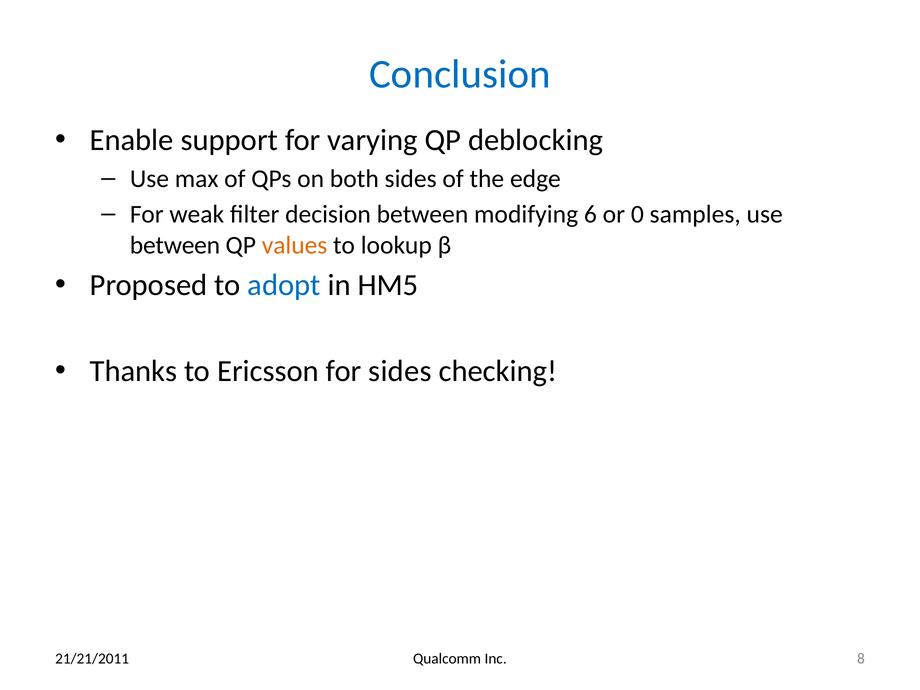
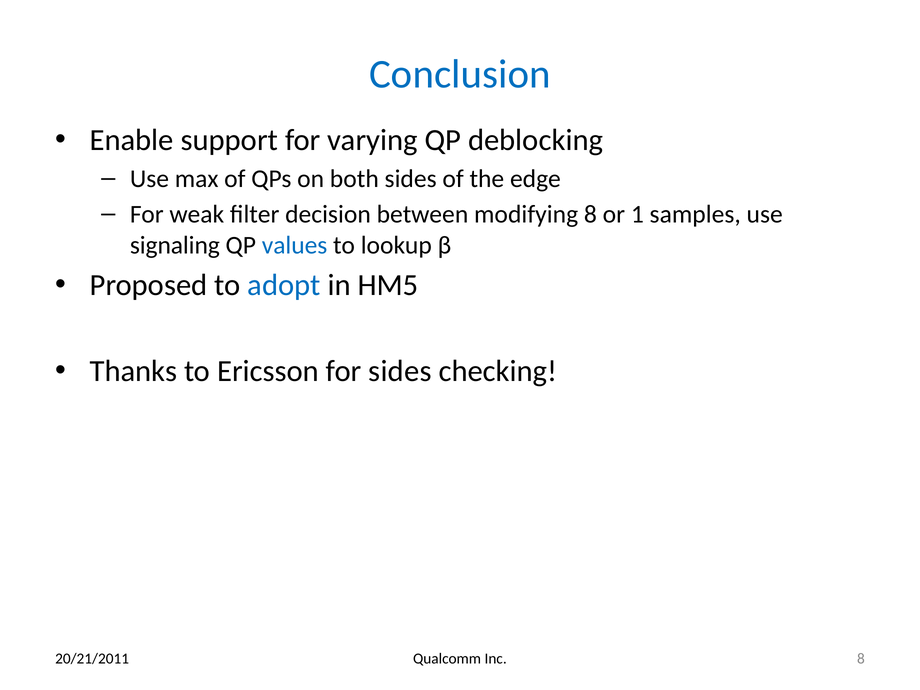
modifying 6: 6 -> 8
0: 0 -> 1
between at (175, 245): between -> signaling
values colour: orange -> blue
21/21/2011: 21/21/2011 -> 20/21/2011
